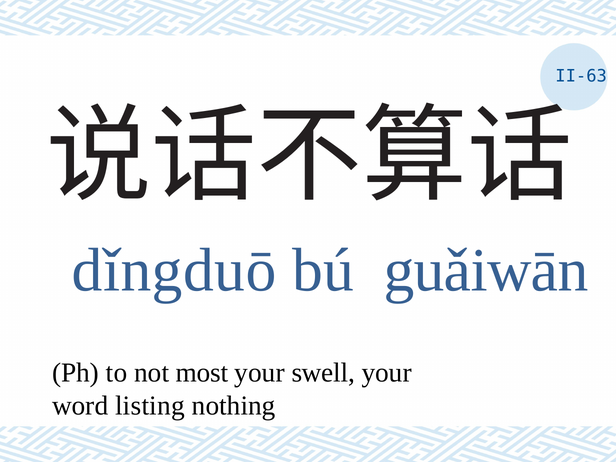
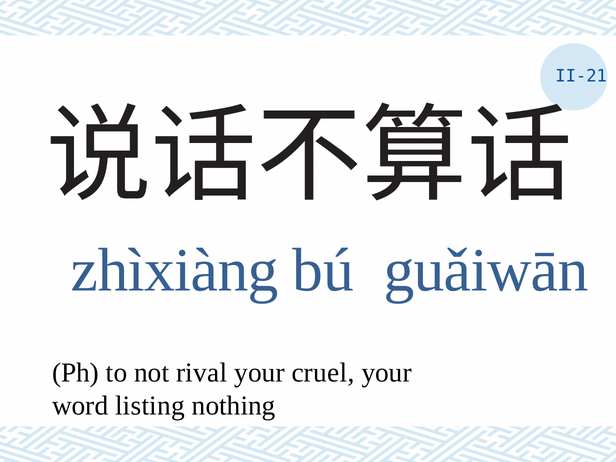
II-63: II-63 -> II-21
dǐngduō: dǐngduō -> zhìxiàng
most: most -> rival
swell: swell -> cruel
